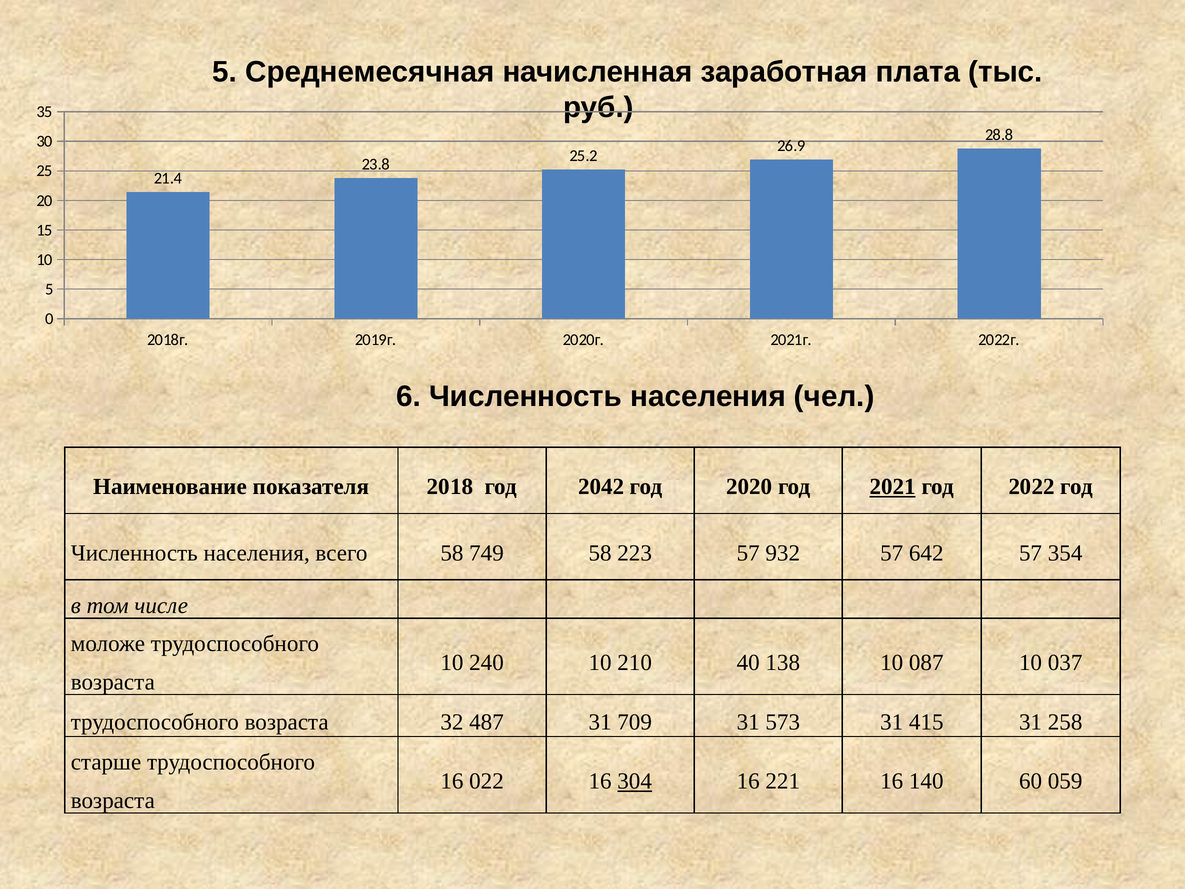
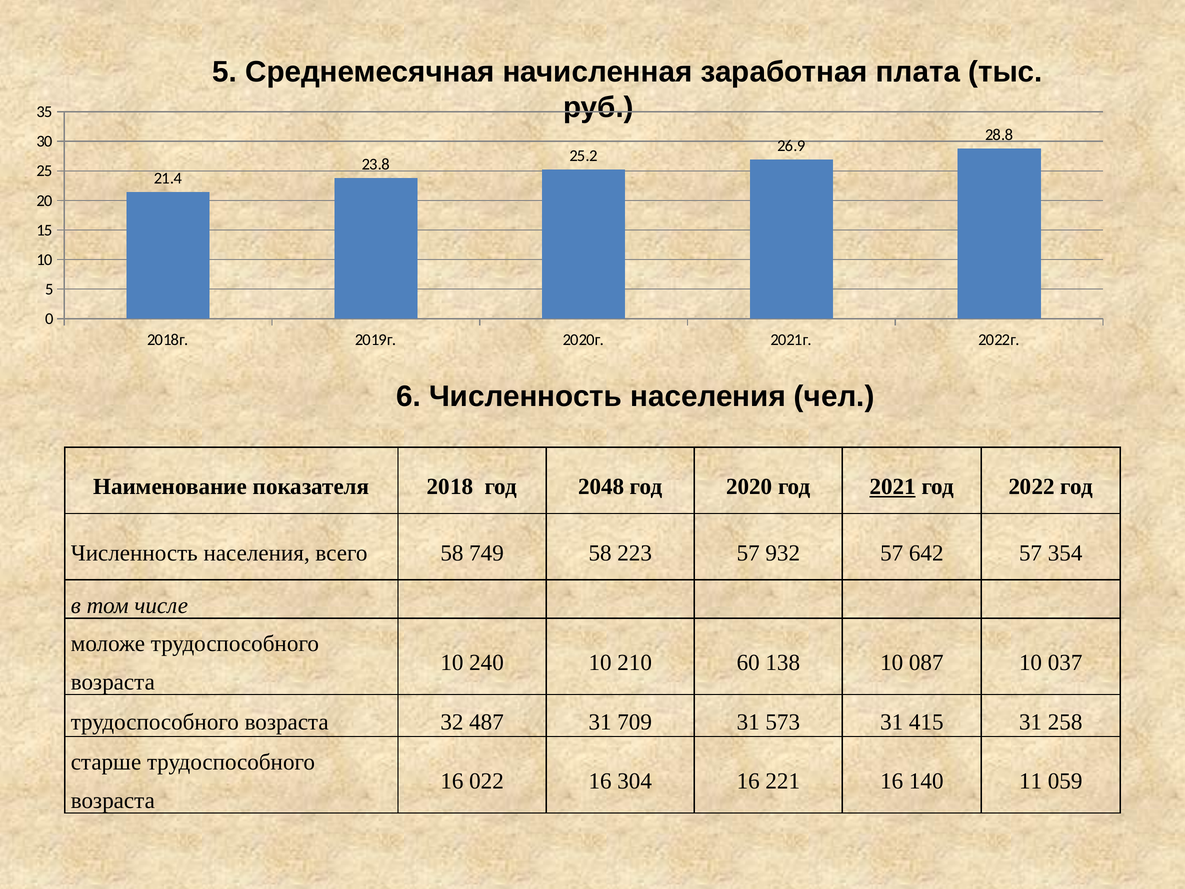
2042: 2042 -> 2048
40: 40 -> 60
304 underline: present -> none
60: 60 -> 11
